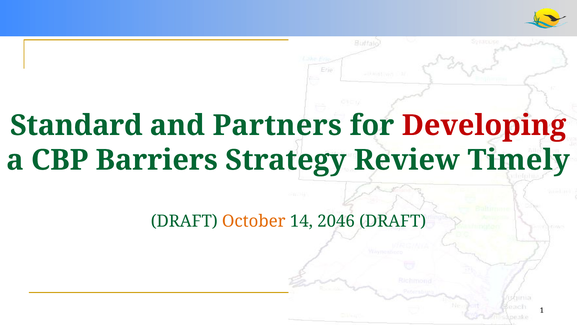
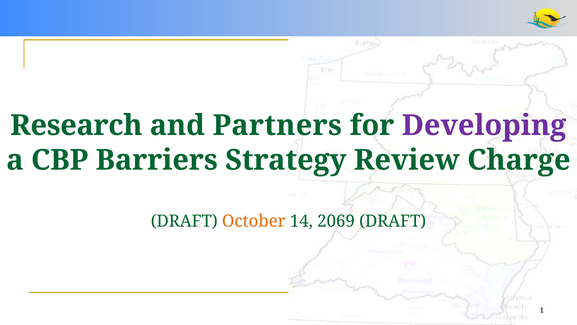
Standard: Standard -> Research
Developing colour: red -> purple
Timely: Timely -> Charge
2046: 2046 -> 2069
